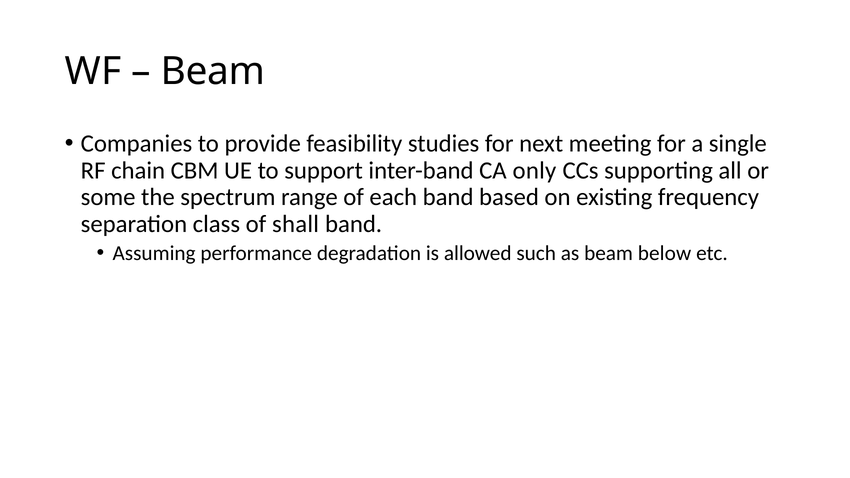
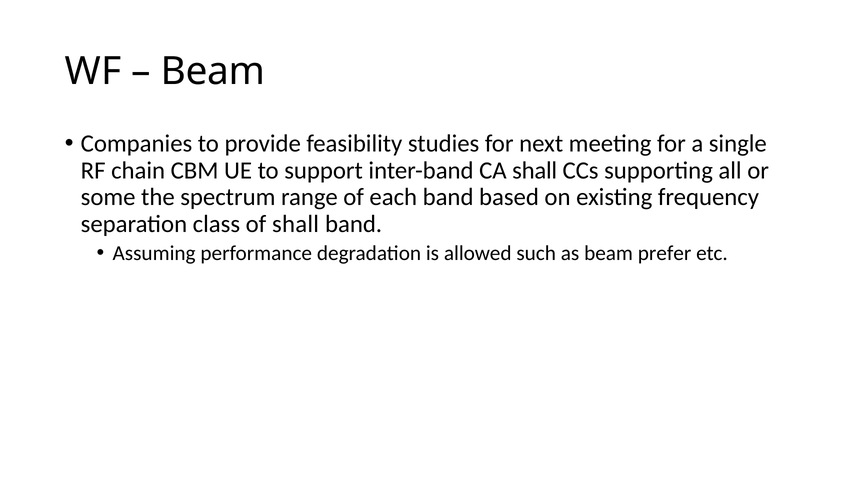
CA only: only -> shall
below: below -> prefer
